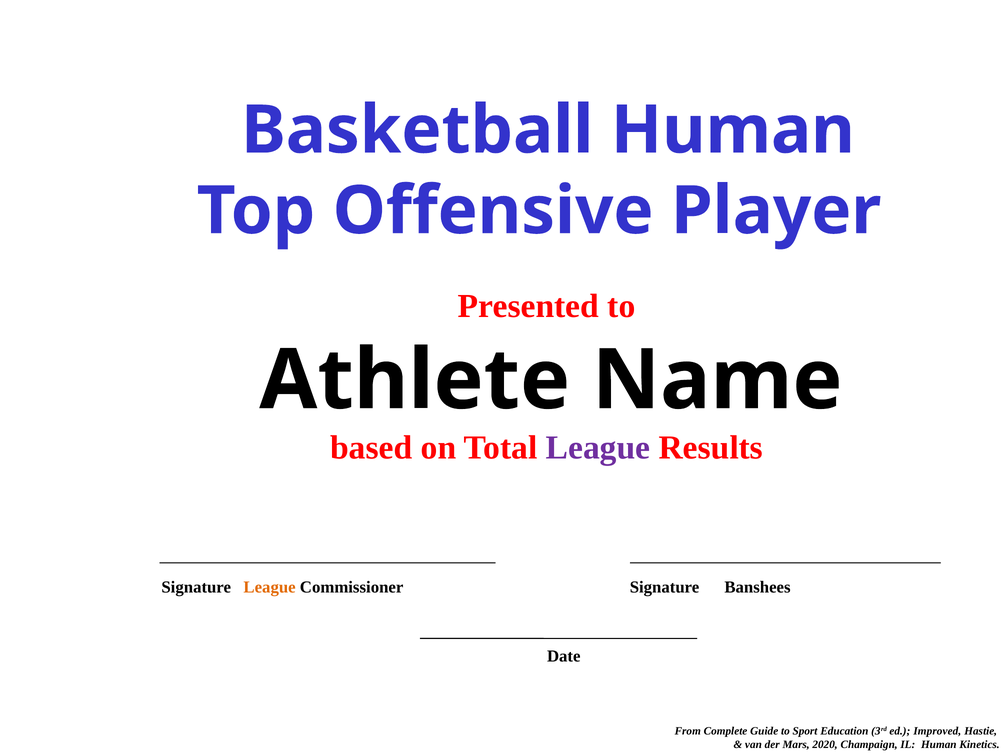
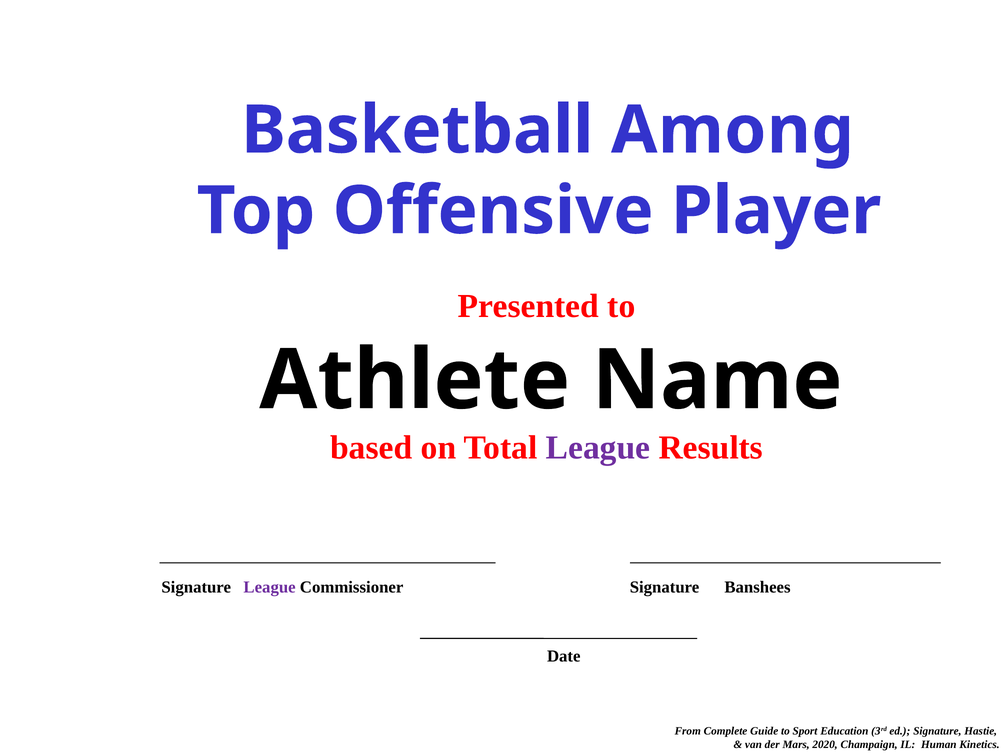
Basketball Human: Human -> Among
League at (270, 587) colour: orange -> purple
ed Improved: Improved -> Signature
